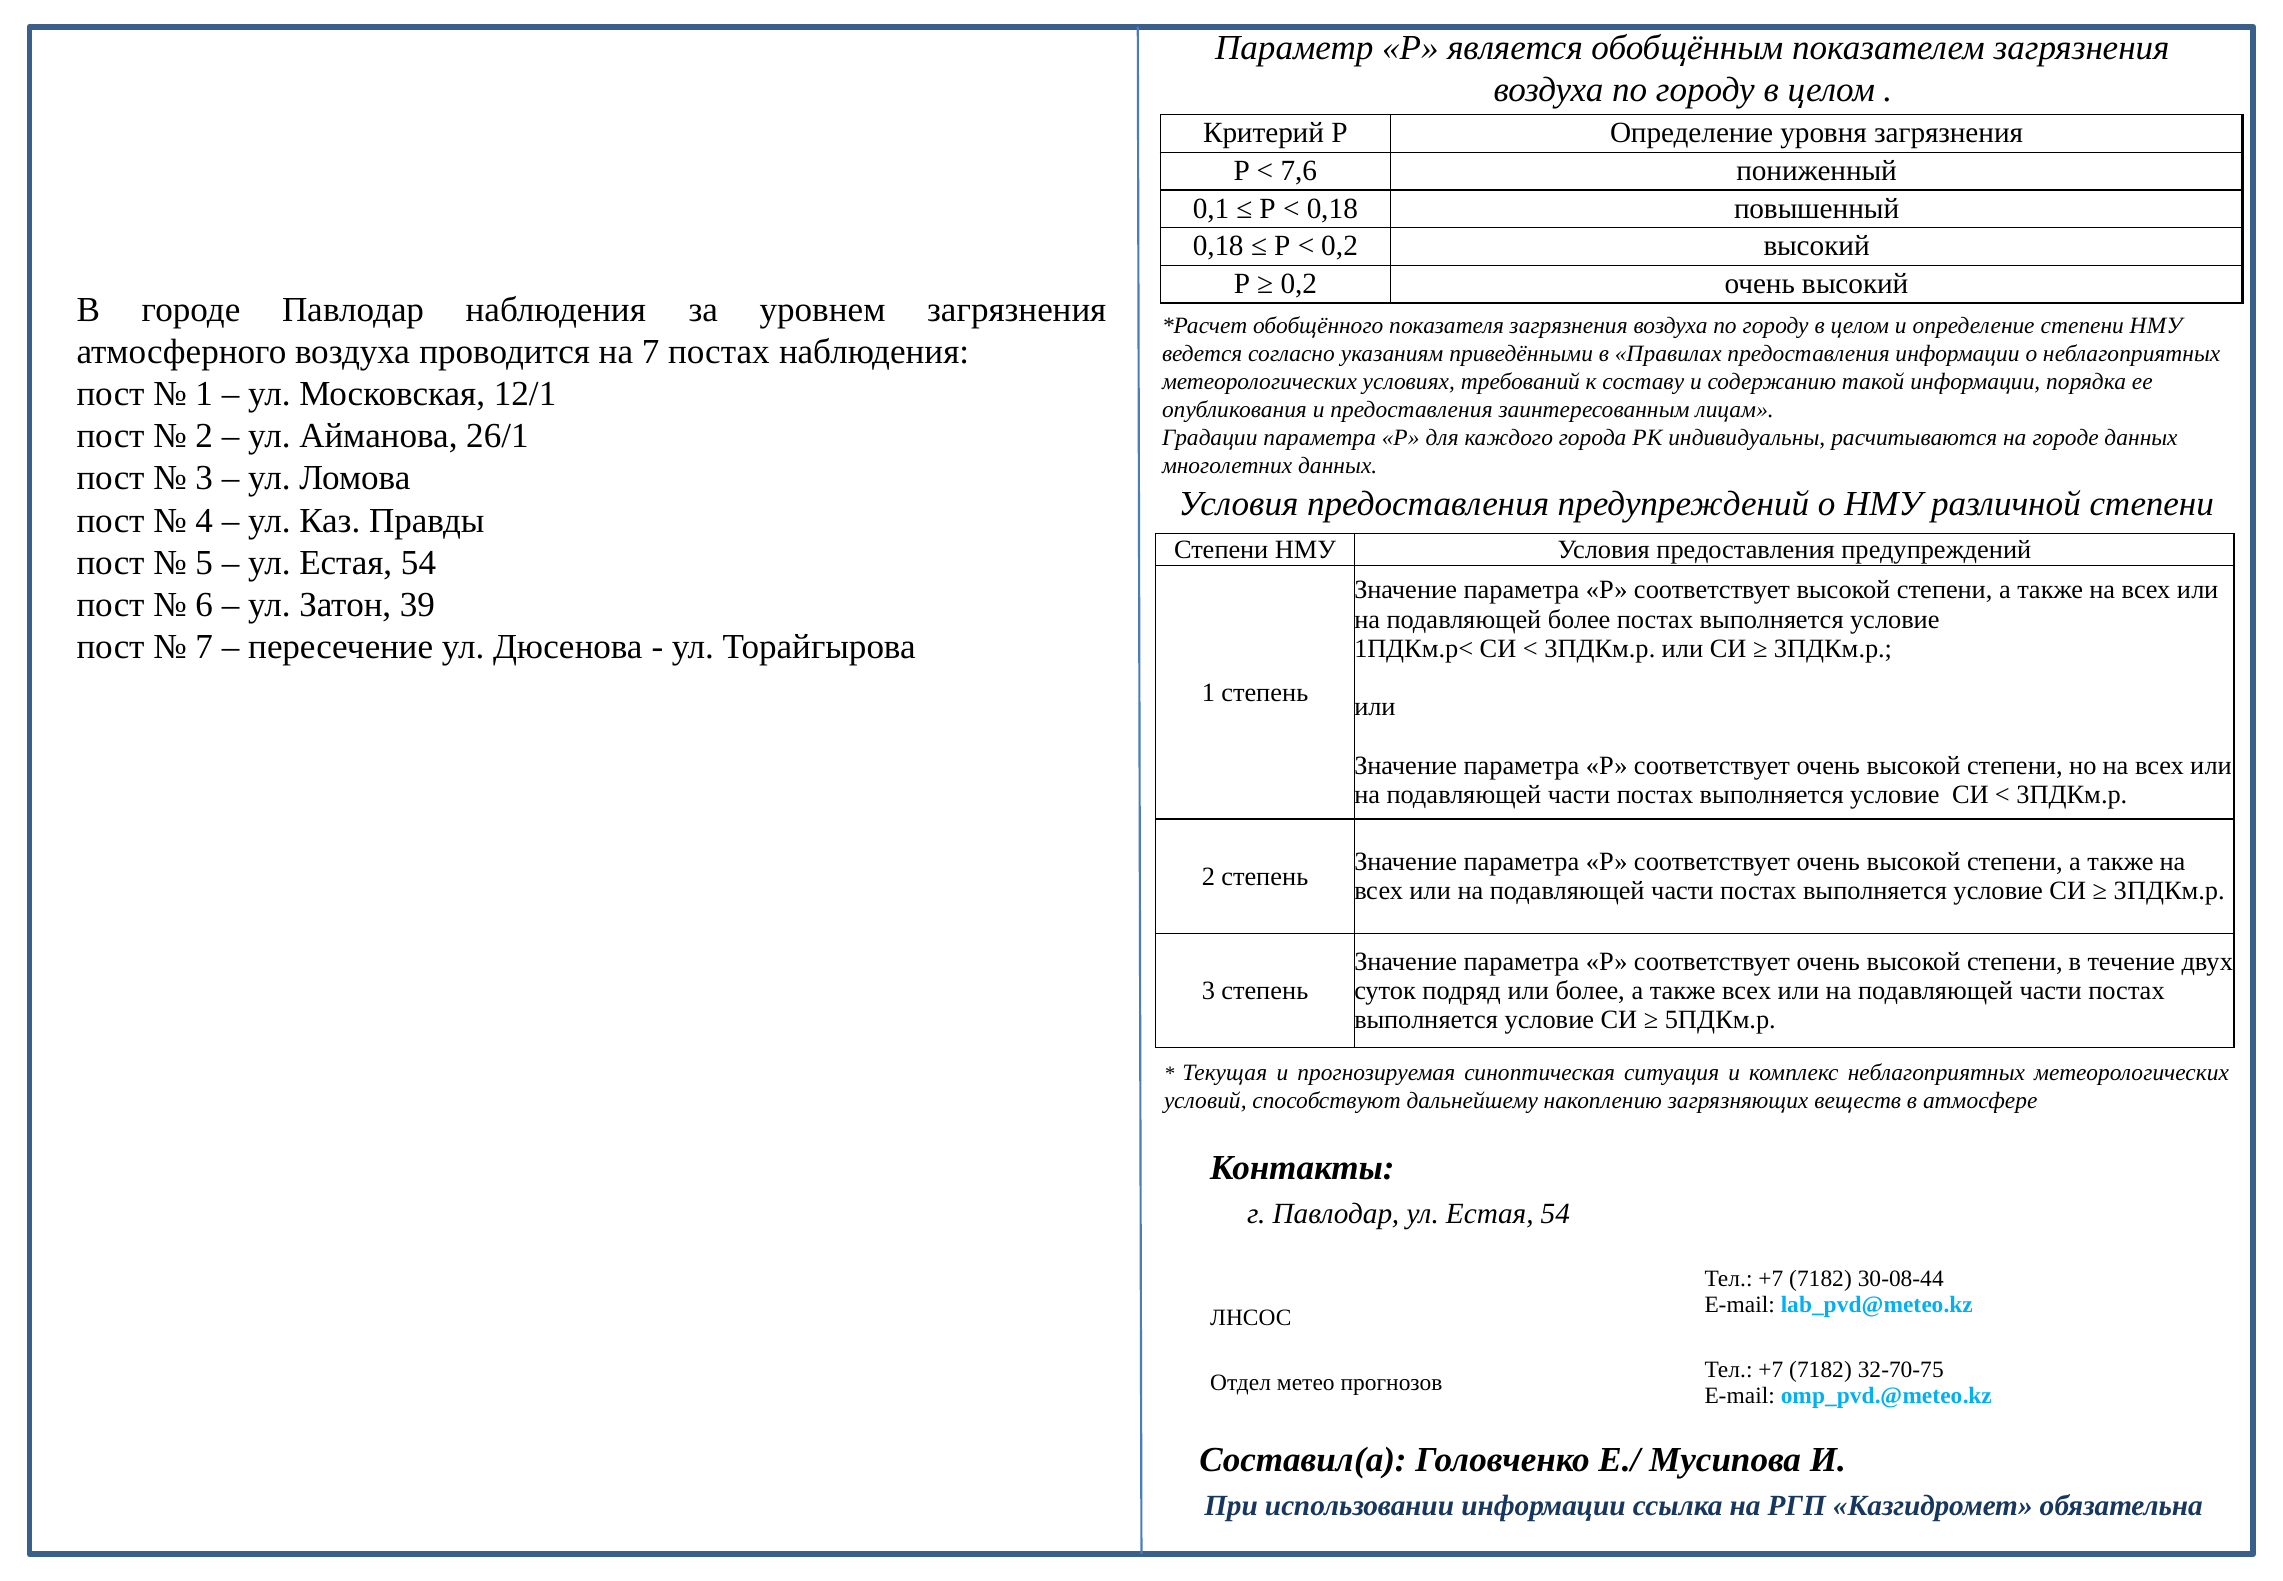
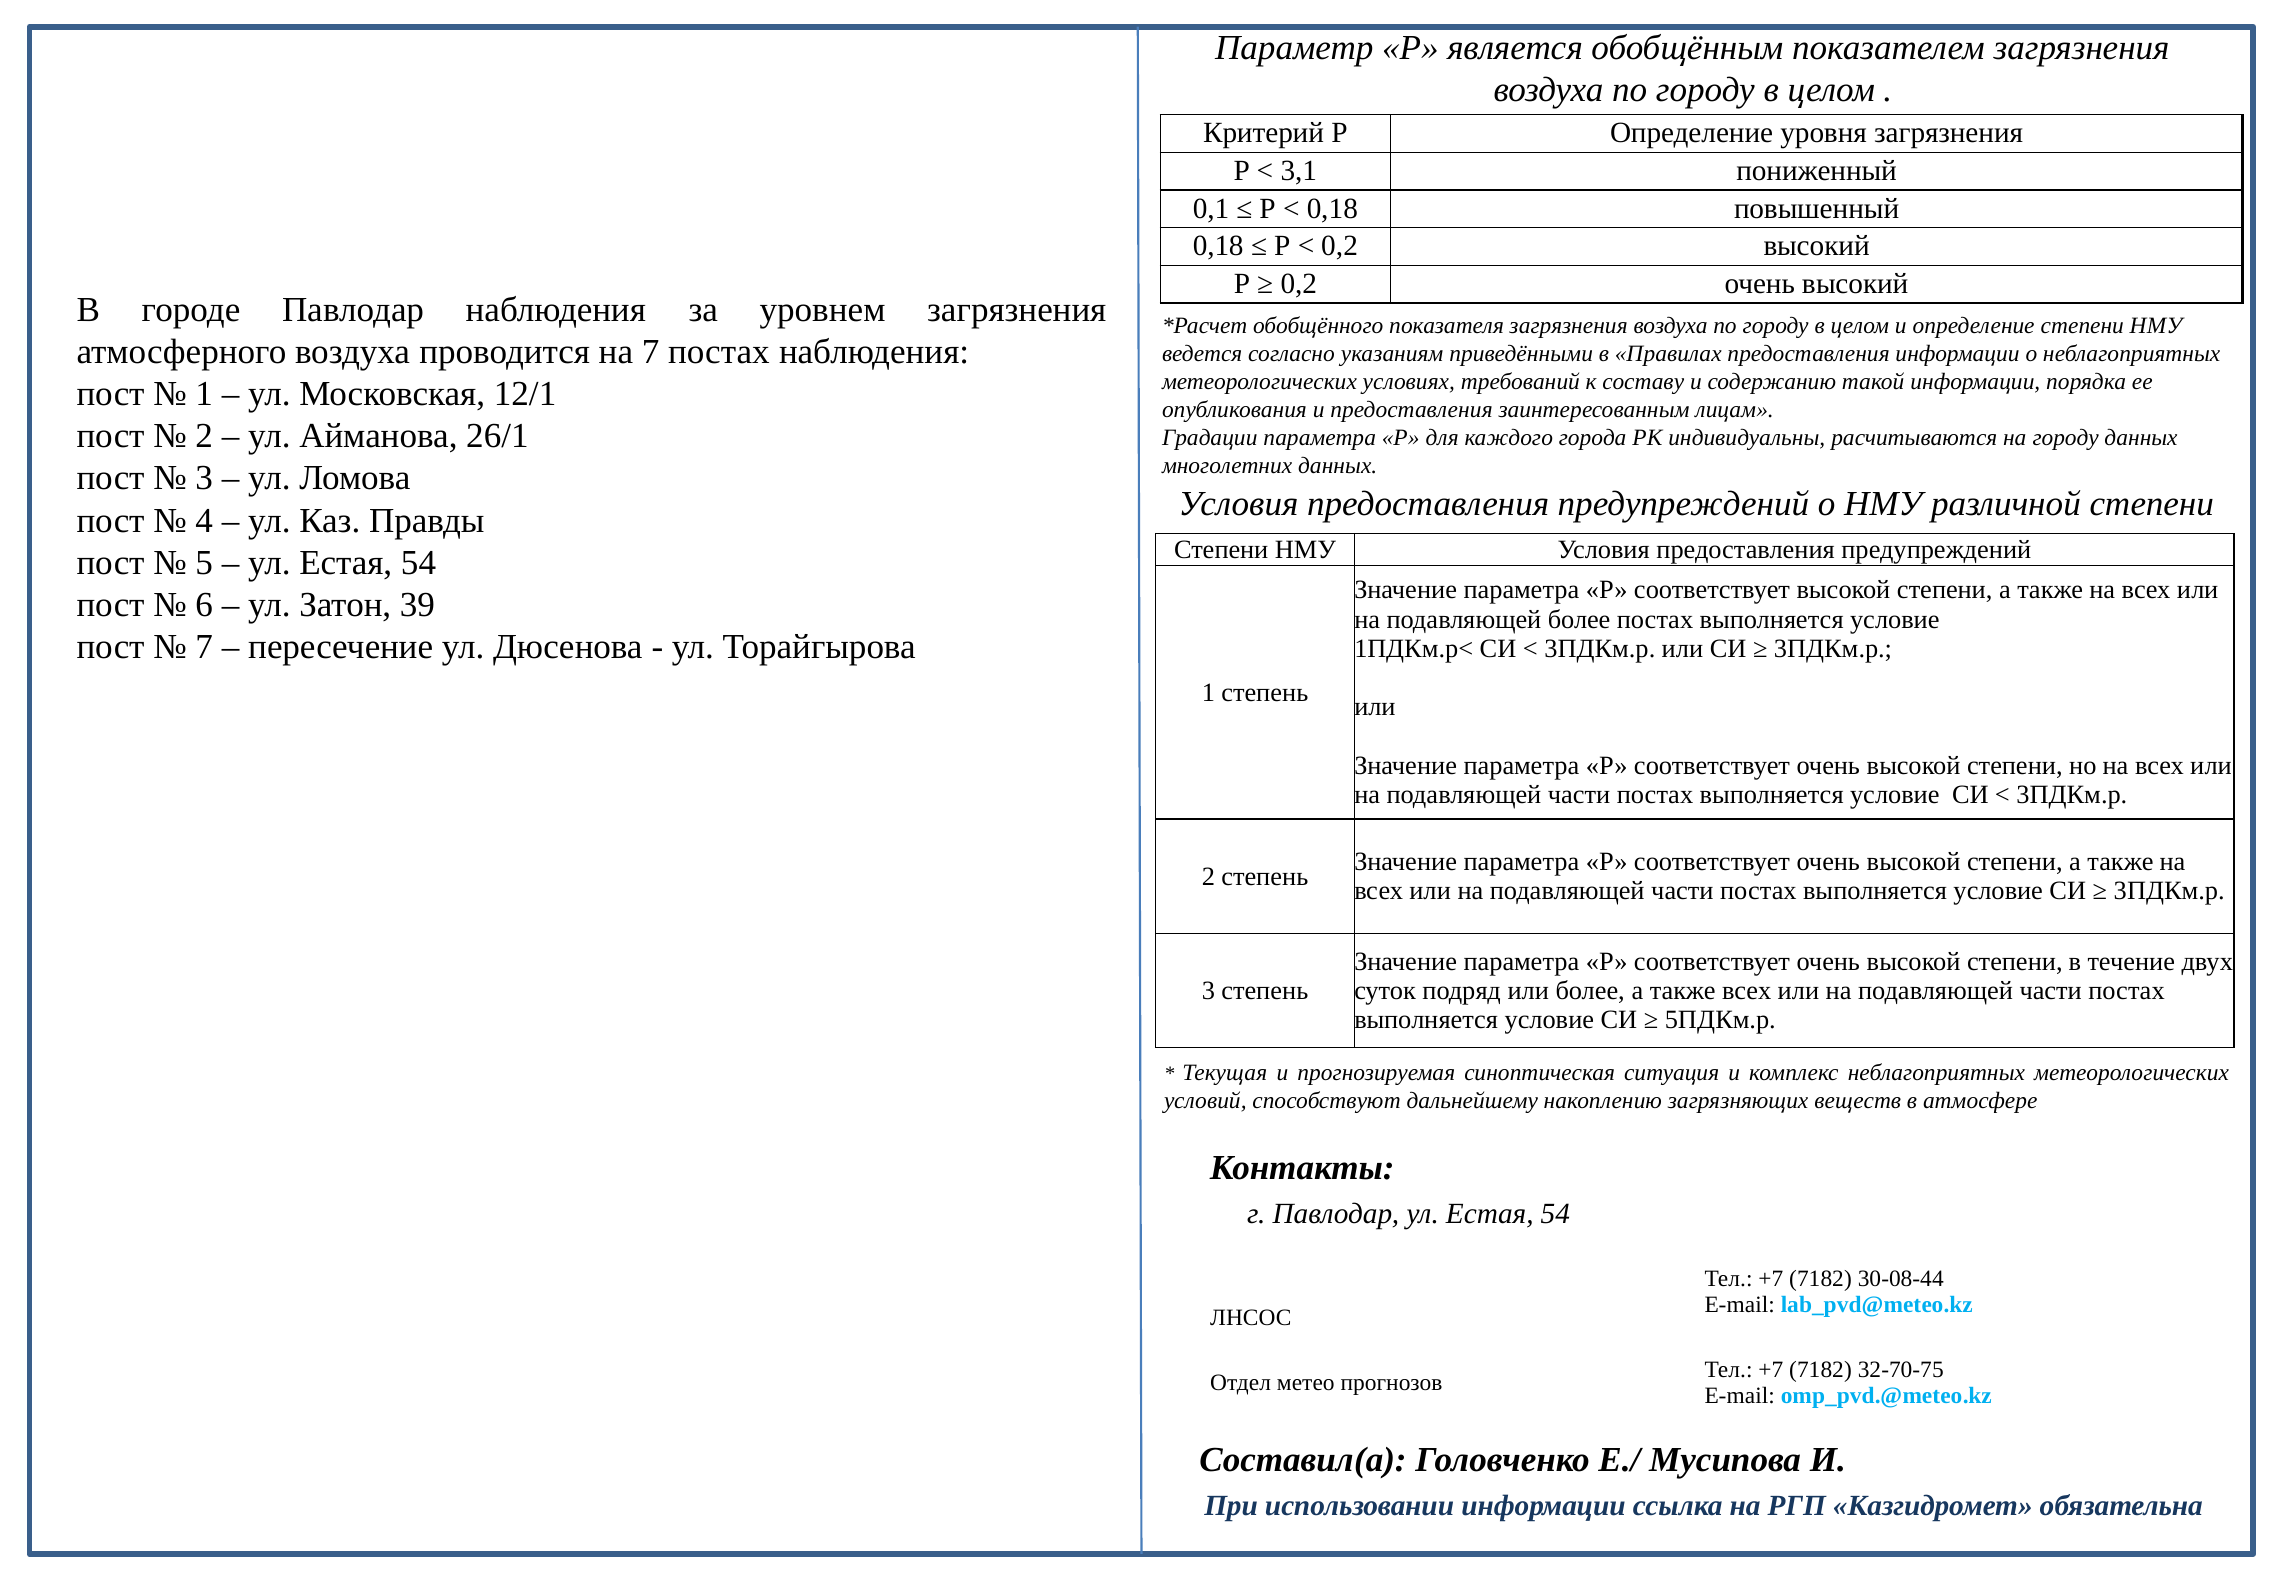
7,6: 7,6 -> 3,1
на городе: городе -> городу
